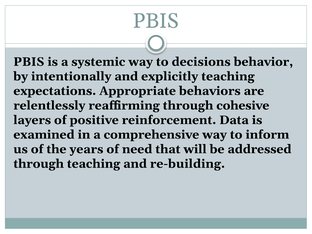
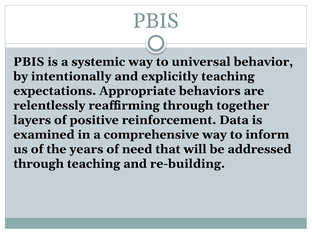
decisions: decisions -> universal
cohesive: cohesive -> together
